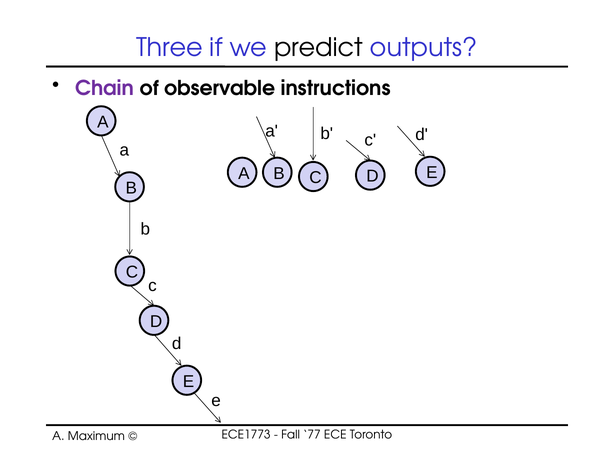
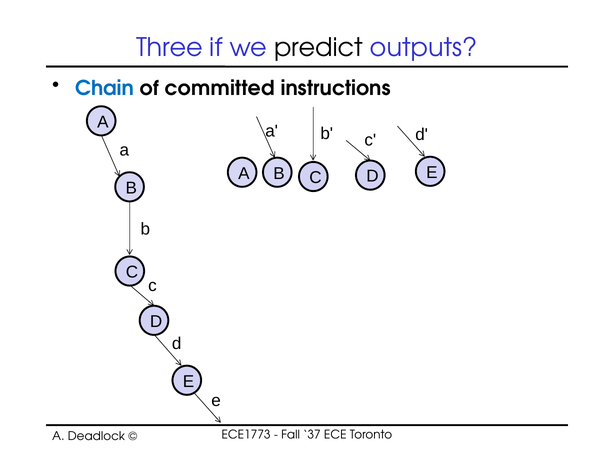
Chain colour: purple -> blue
observable: observable -> committed
Maximum: Maximum -> Deadlock
77: 77 -> 37
